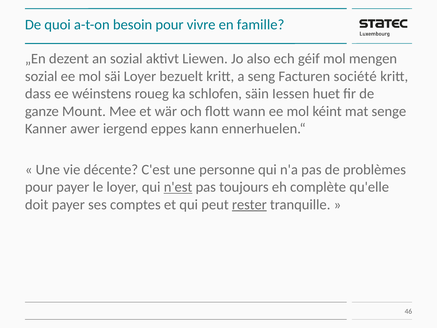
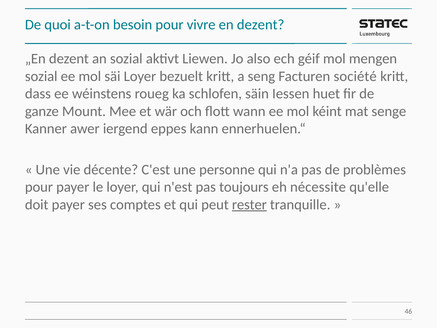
en famille: famille -> dezent
n'est underline: present -> none
complète: complète -> nécessite
